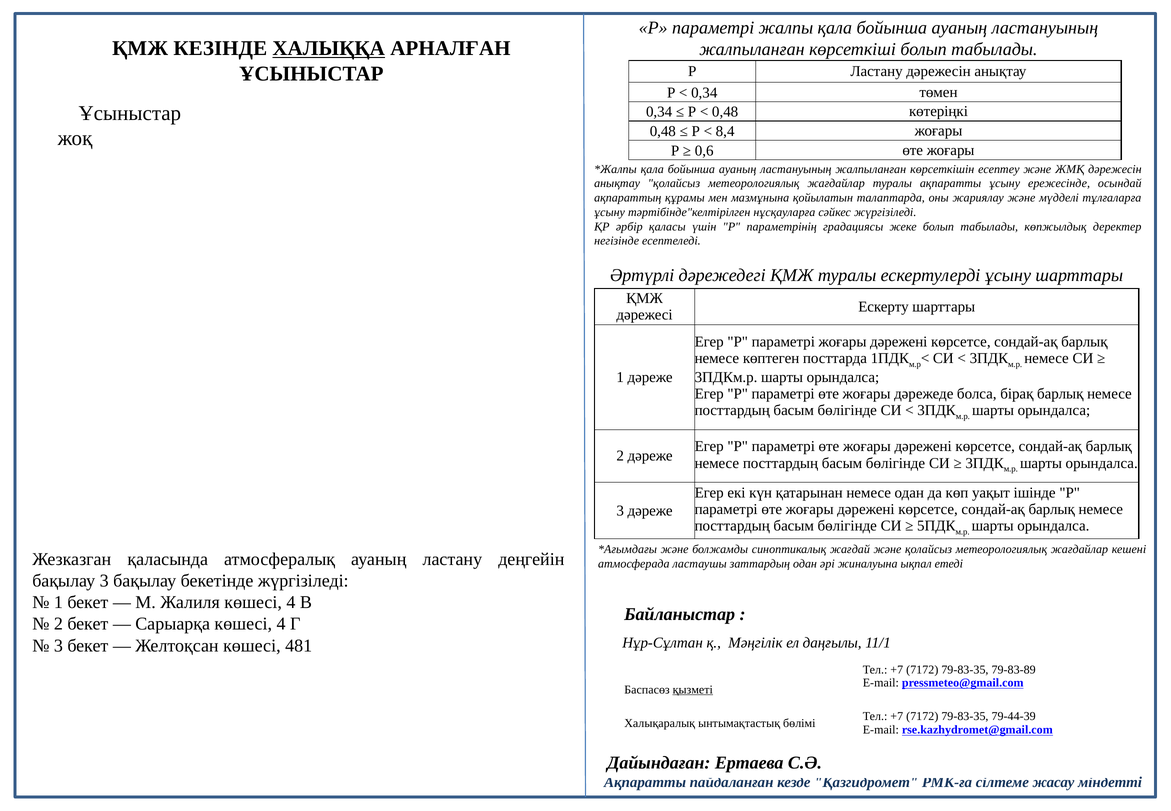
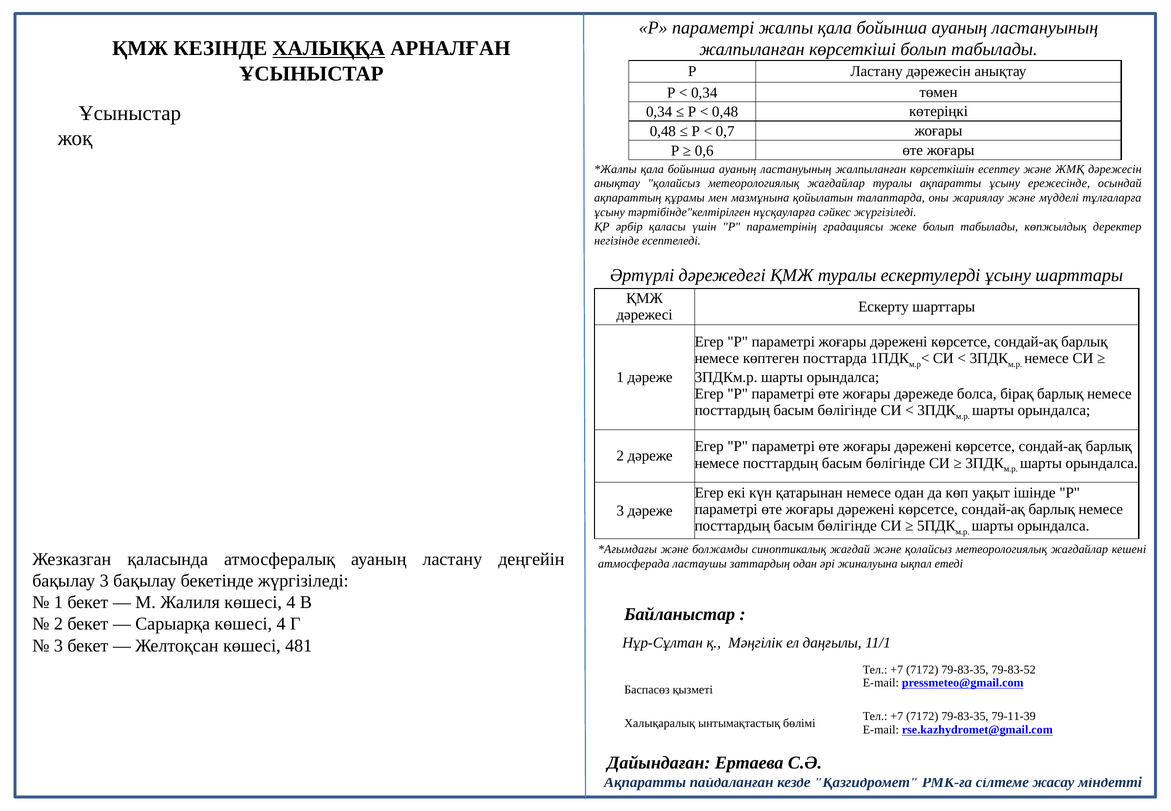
8,4: 8,4 -> 0,7
79-83-89: 79-83-89 -> 79-83-52
қызметі underline: present -> none
79-44-39: 79-44-39 -> 79-11-39
